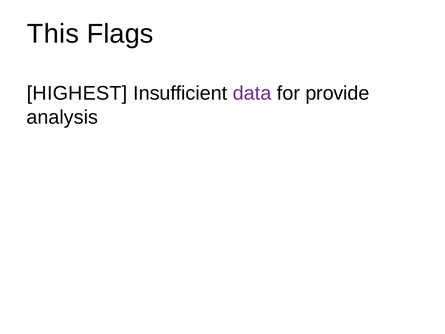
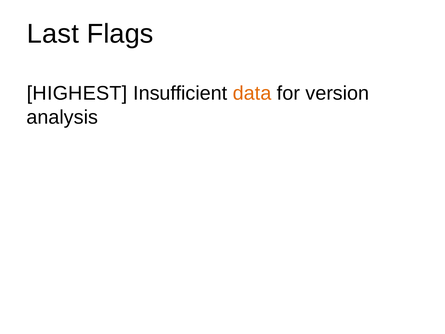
This: This -> Last
data colour: purple -> orange
provide: provide -> version
